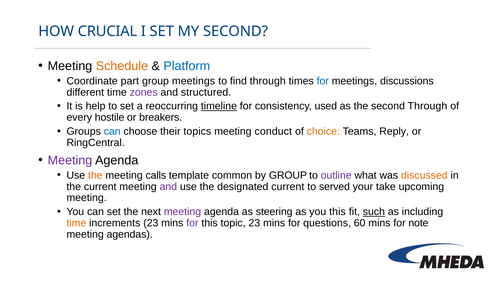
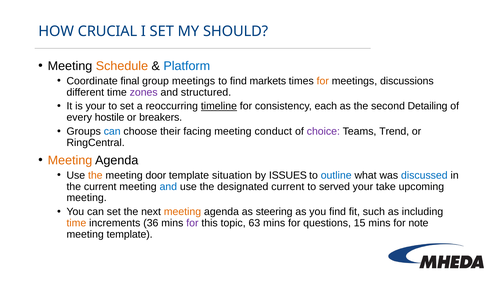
MY SECOND: SECOND -> SHOULD
part: part -> final
find through: through -> markets
for at (323, 81) colour: blue -> orange
is help: help -> your
used: used -> each
second Through: Through -> Detailing
topics: topics -> facing
choice colour: orange -> purple
Reply: Reply -> Trend
Meeting at (70, 160) colour: purple -> orange
calls: calls -> door
common: common -> situation
by GROUP: GROUP -> ISSUES
outline colour: purple -> blue
discussed colour: orange -> blue
and at (168, 187) colour: purple -> blue
meeting at (182, 212) colour: purple -> orange
you this: this -> find
such underline: present -> none
increments 23: 23 -> 36
topic 23: 23 -> 63
60: 60 -> 15
meeting agendas: agendas -> template
